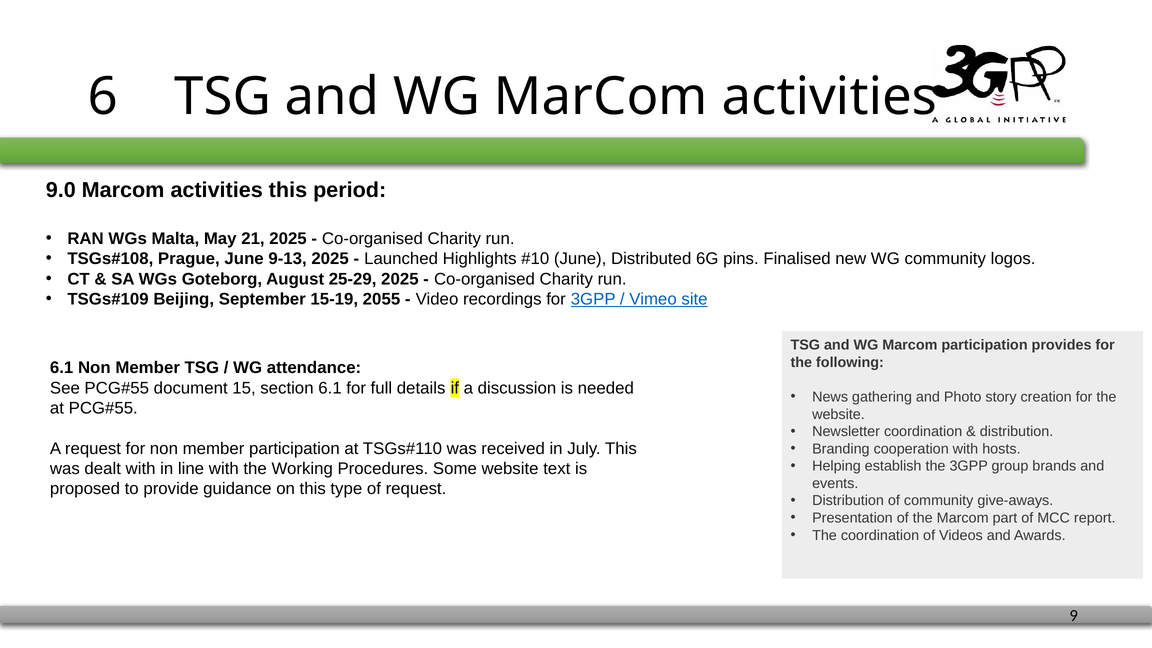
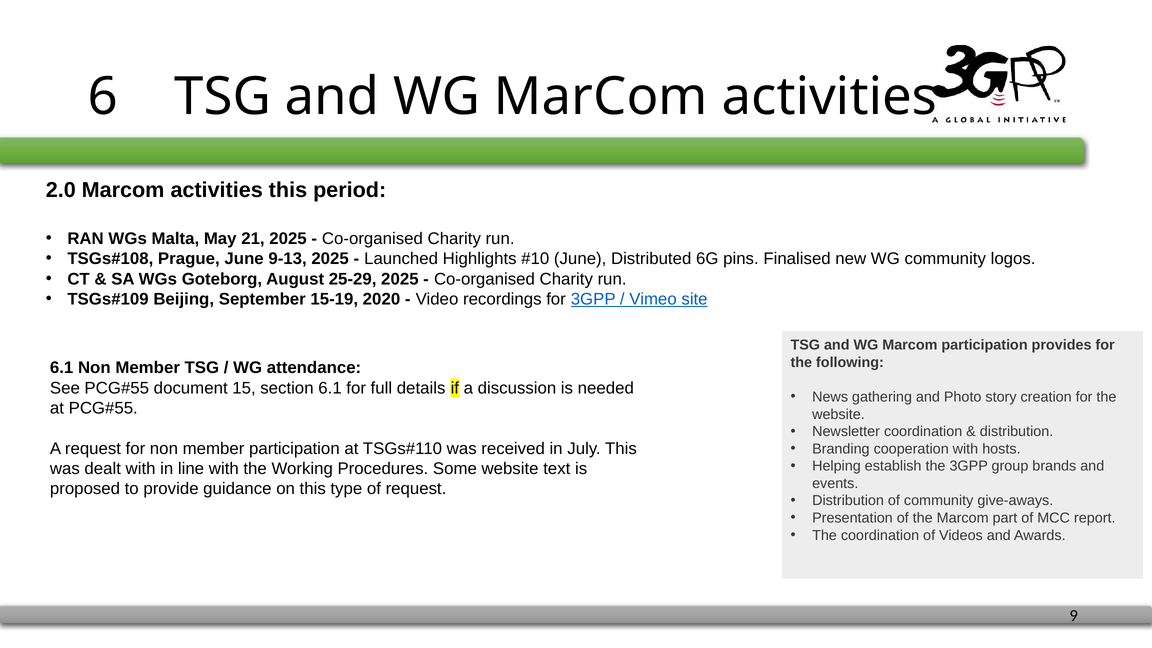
9.0: 9.0 -> 2.0
2055: 2055 -> 2020
